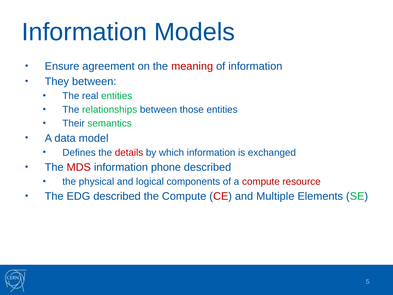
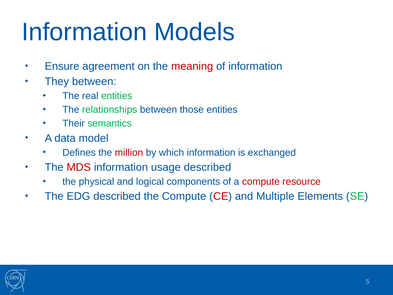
details: details -> million
phone: phone -> usage
